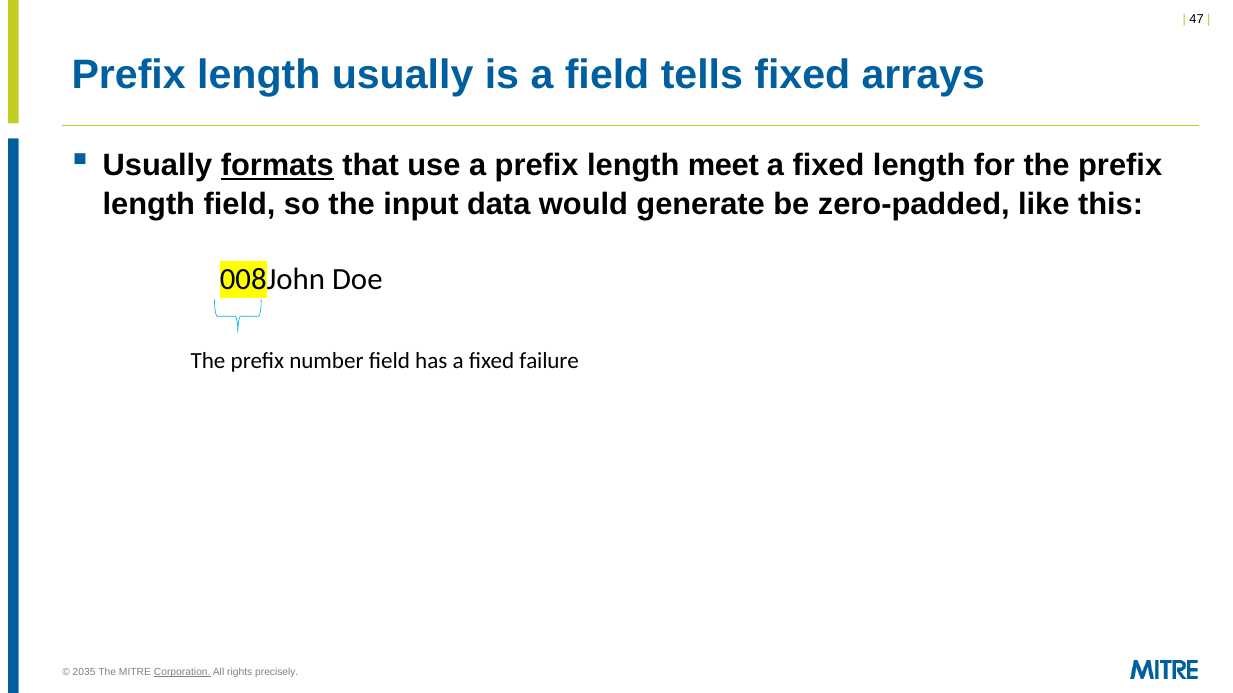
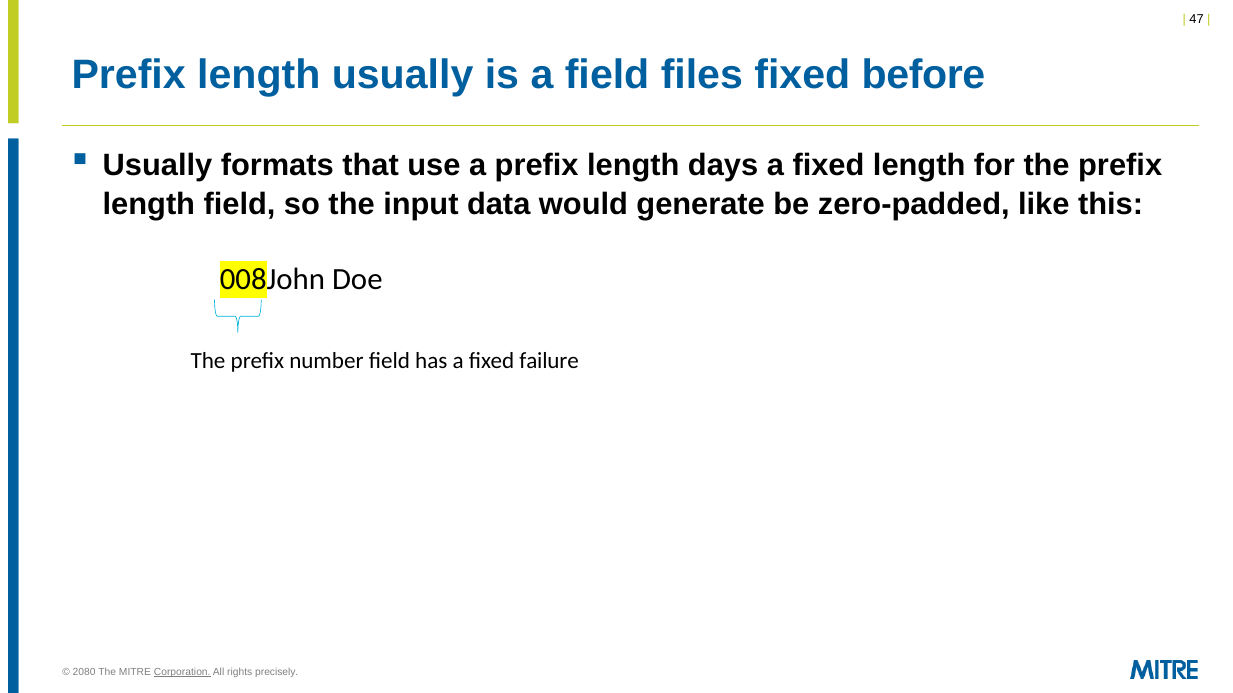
tells: tells -> files
arrays: arrays -> before
formats underline: present -> none
meet: meet -> days
2035: 2035 -> 2080
